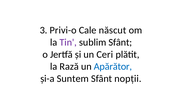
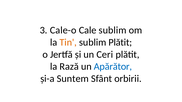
Privi-o: Privi-o -> Cale-o
Cale născut: născut -> sublim
Tin colour: purple -> orange
sublim Sfânt: Sfânt -> Plătit
nopții: nopții -> orbirii
